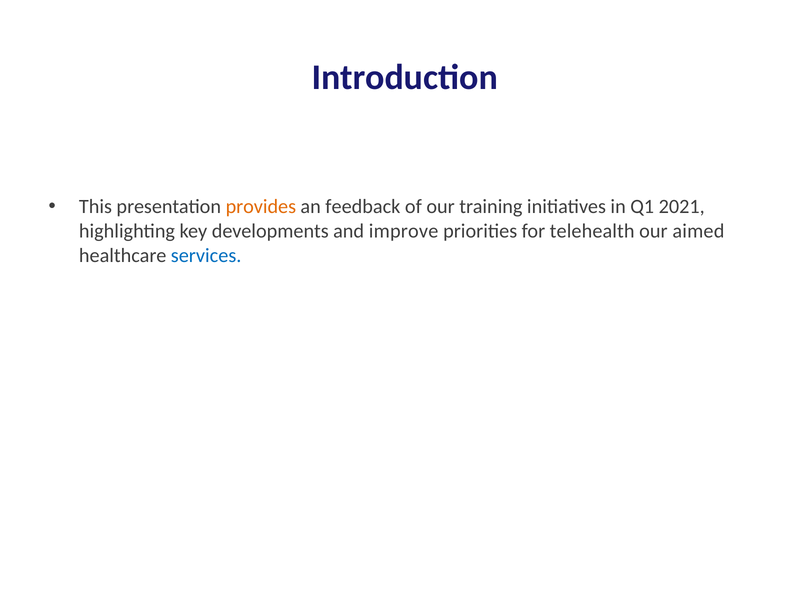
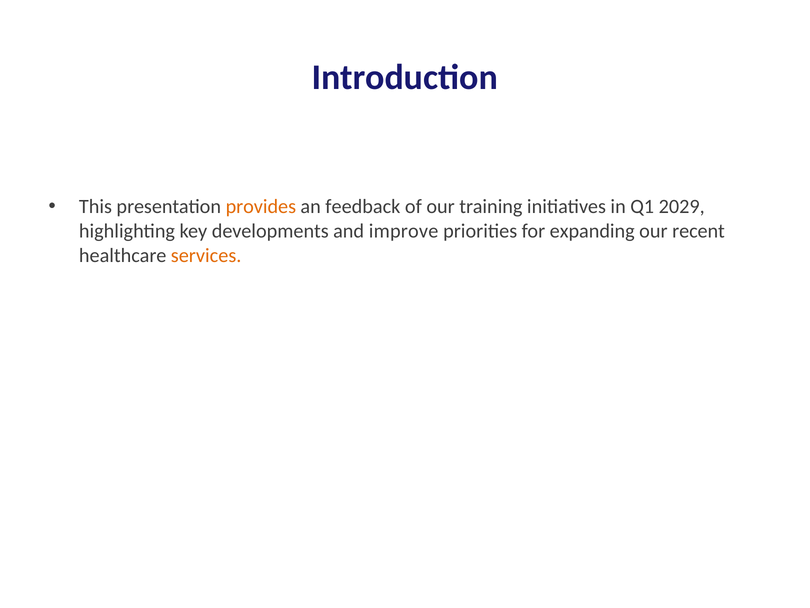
2021: 2021 -> 2029
telehealth: telehealth -> expanding
aimed: aimed -> recent
services colour: blue -> orange
